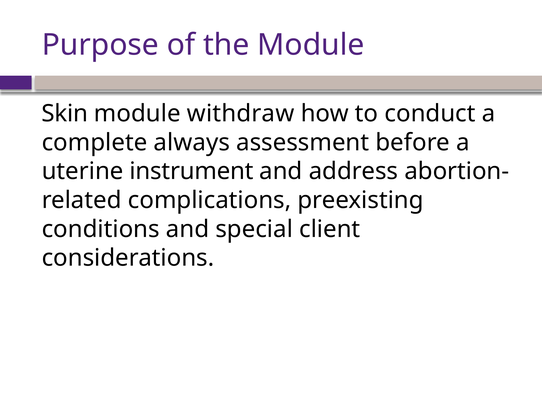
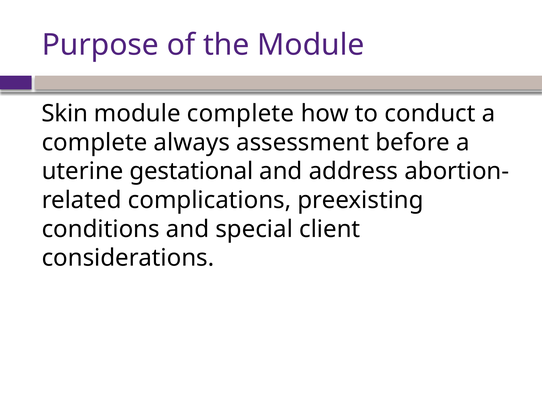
module withdraw: withdraw -> complete
instrument: instrument -> gestational
